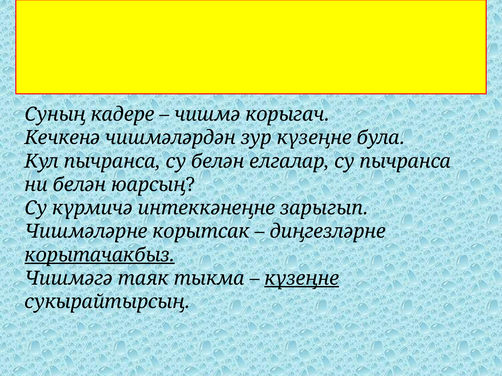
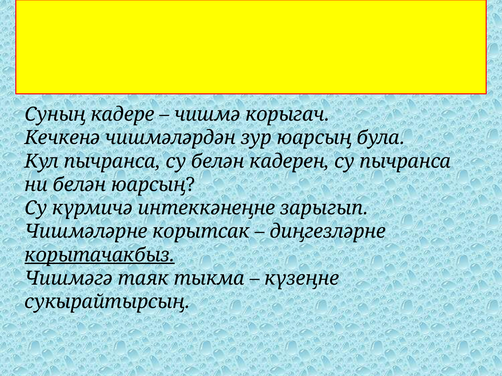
зур күзеңне: күзеңне -> юарсың
елгалар: елгалар -> кадерен
күзеңне at (302, 279) underline: present -> none
